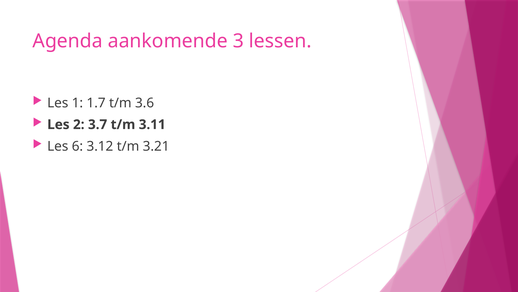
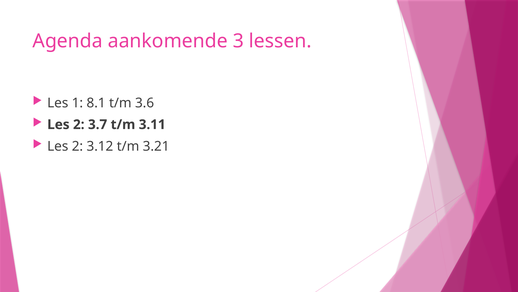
1.7: 1.7 -> 8.1
6 at (77, 146): 6 -> 2
